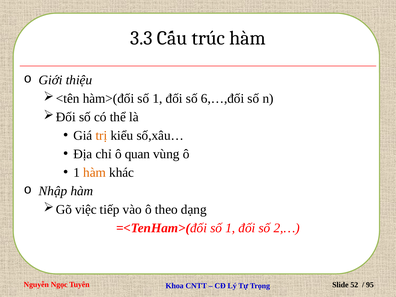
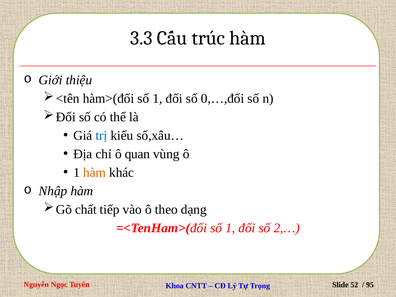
6,…,đối: 6,…,đối -> 0,…,đối
trị colour: orange -> blue
việc: việc -> chất
